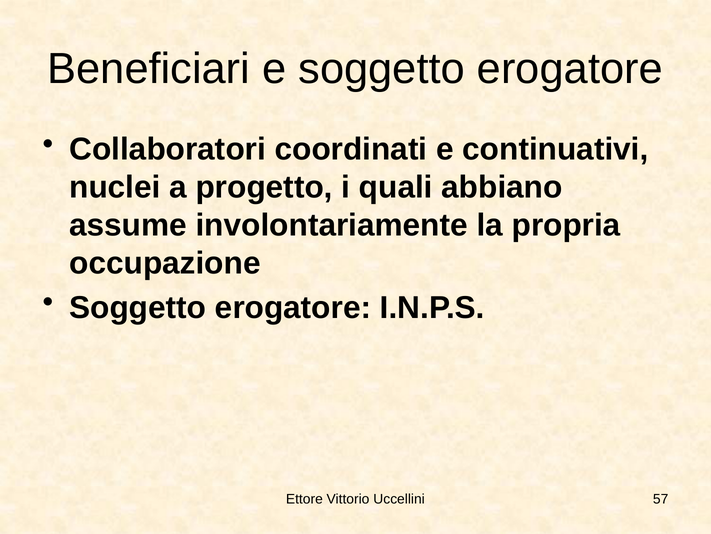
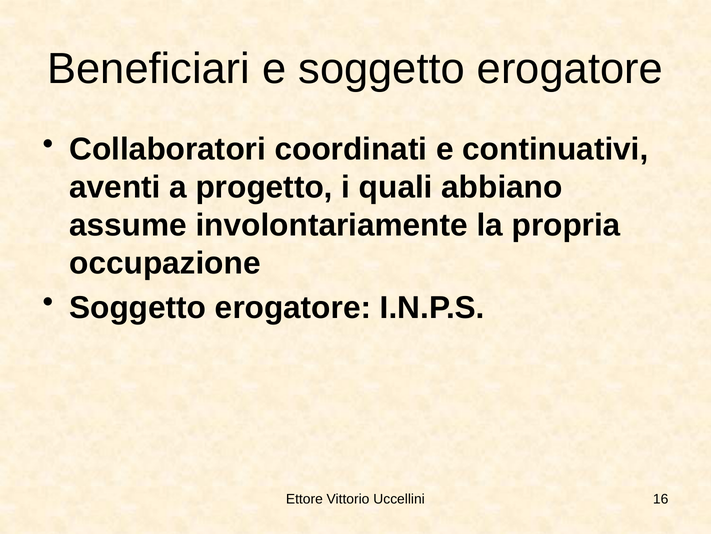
nuclei: nuclei -> aventi
57: 57 -> 16
